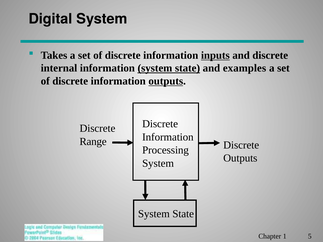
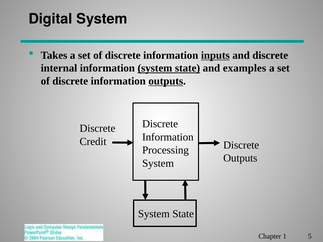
Range: Range -> Credit
